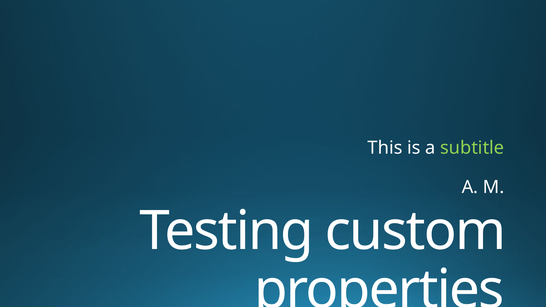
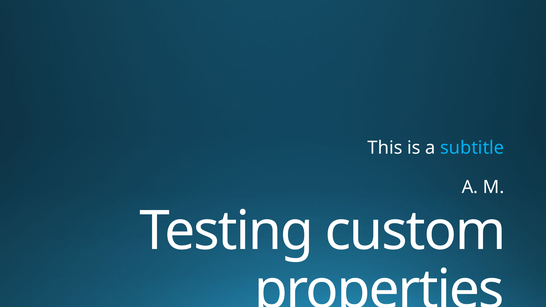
subtitle colour: light green -> light blue
